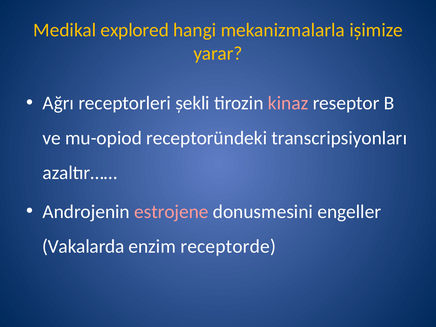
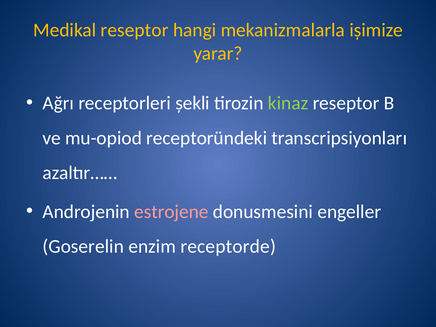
Medikal explored: explored -> reseptor
kinaz colour: pink -> light green
Vakalarda: Vakalarda -> Goserelin
